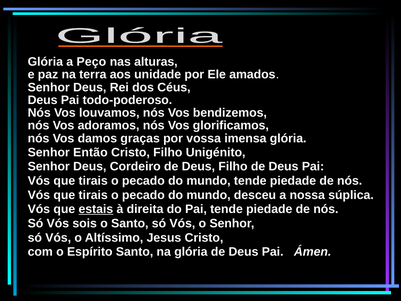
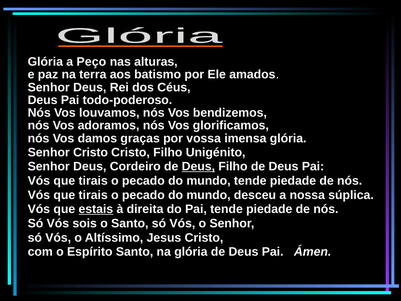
unidade: unidade -> batismo
Senhor Então: Então -> Cristo
Deus at (198, 166) underline: none -> present
